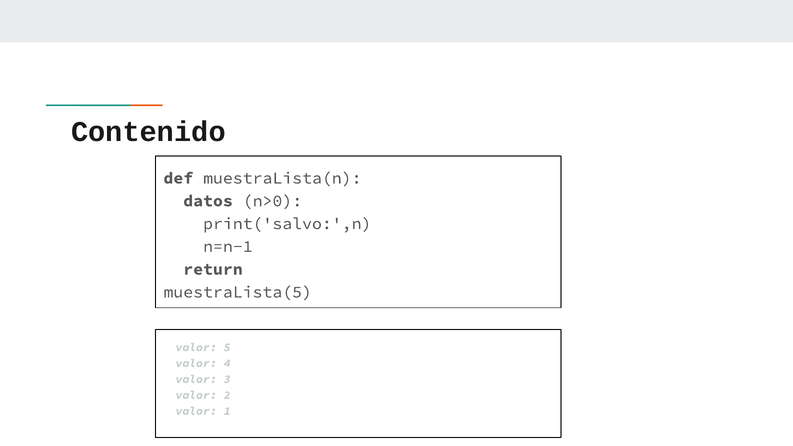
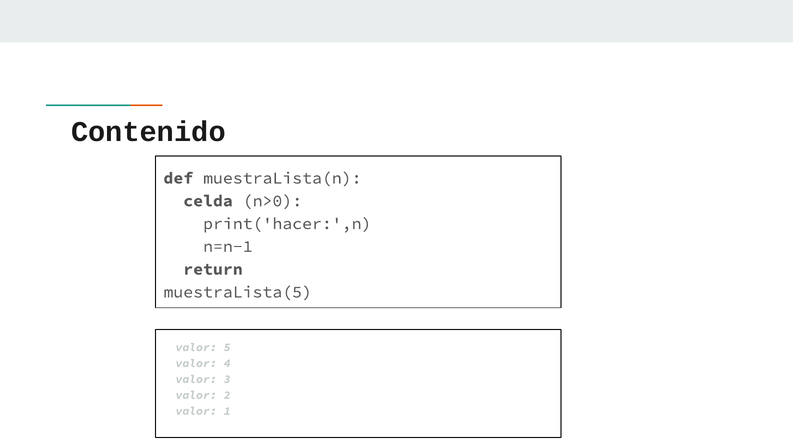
datos: datos -> celda
print('salvo:',n: print('salvo:',n -> print('hacer:',n
